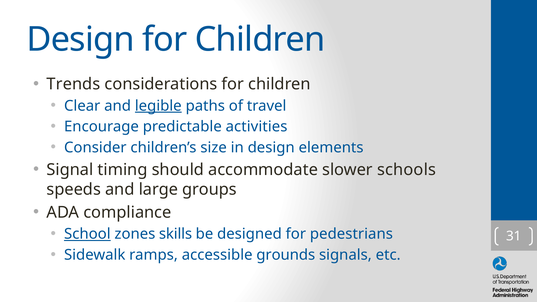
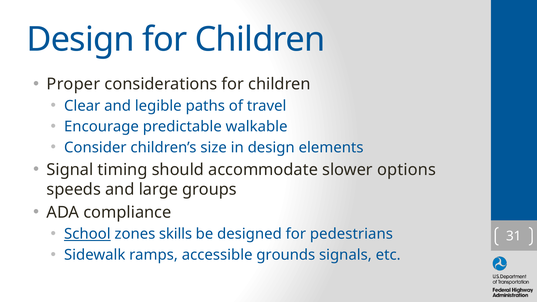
Trends: Trends -> Proper
legible underline: present -> none
activities: activities -> walkable
schools: schools -> options
